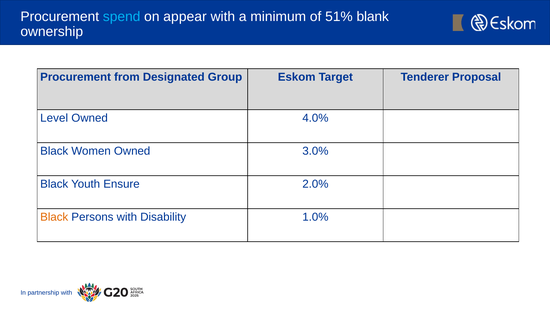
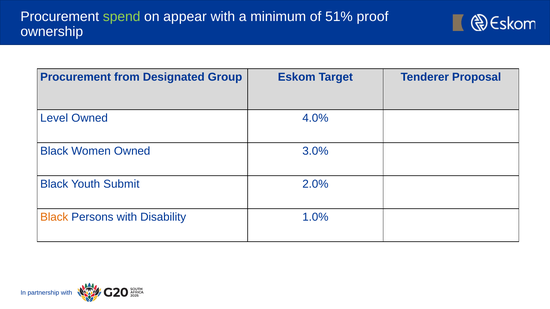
spend colour: light blue -> light green
blank: blank -> proof
Ensure: Ensure -> Submit
